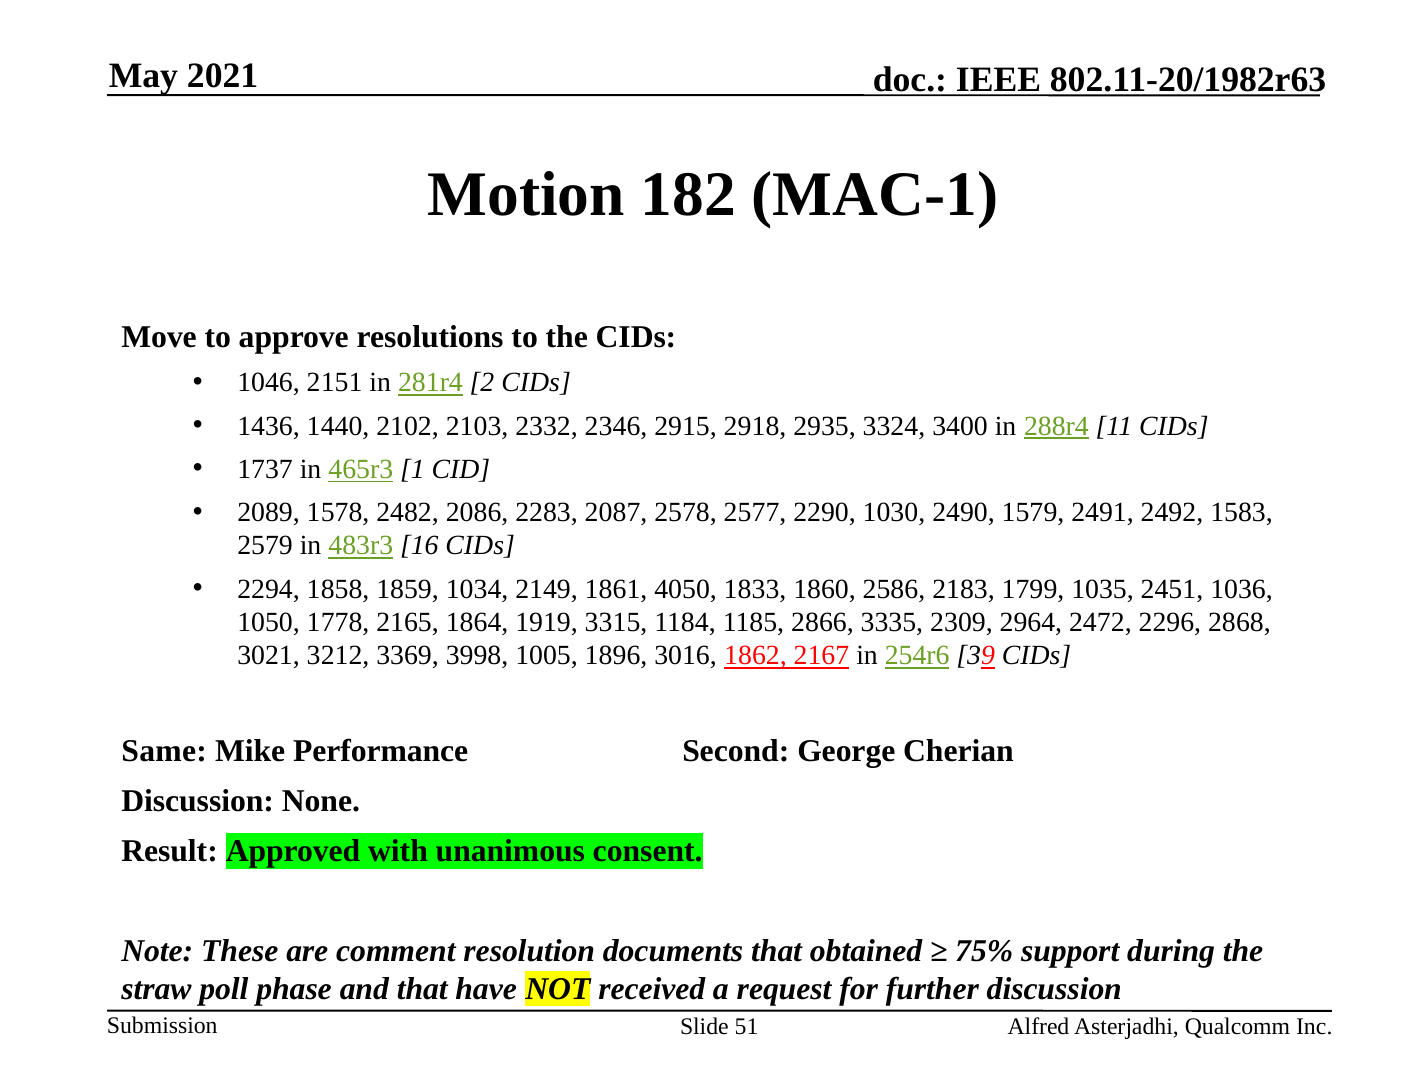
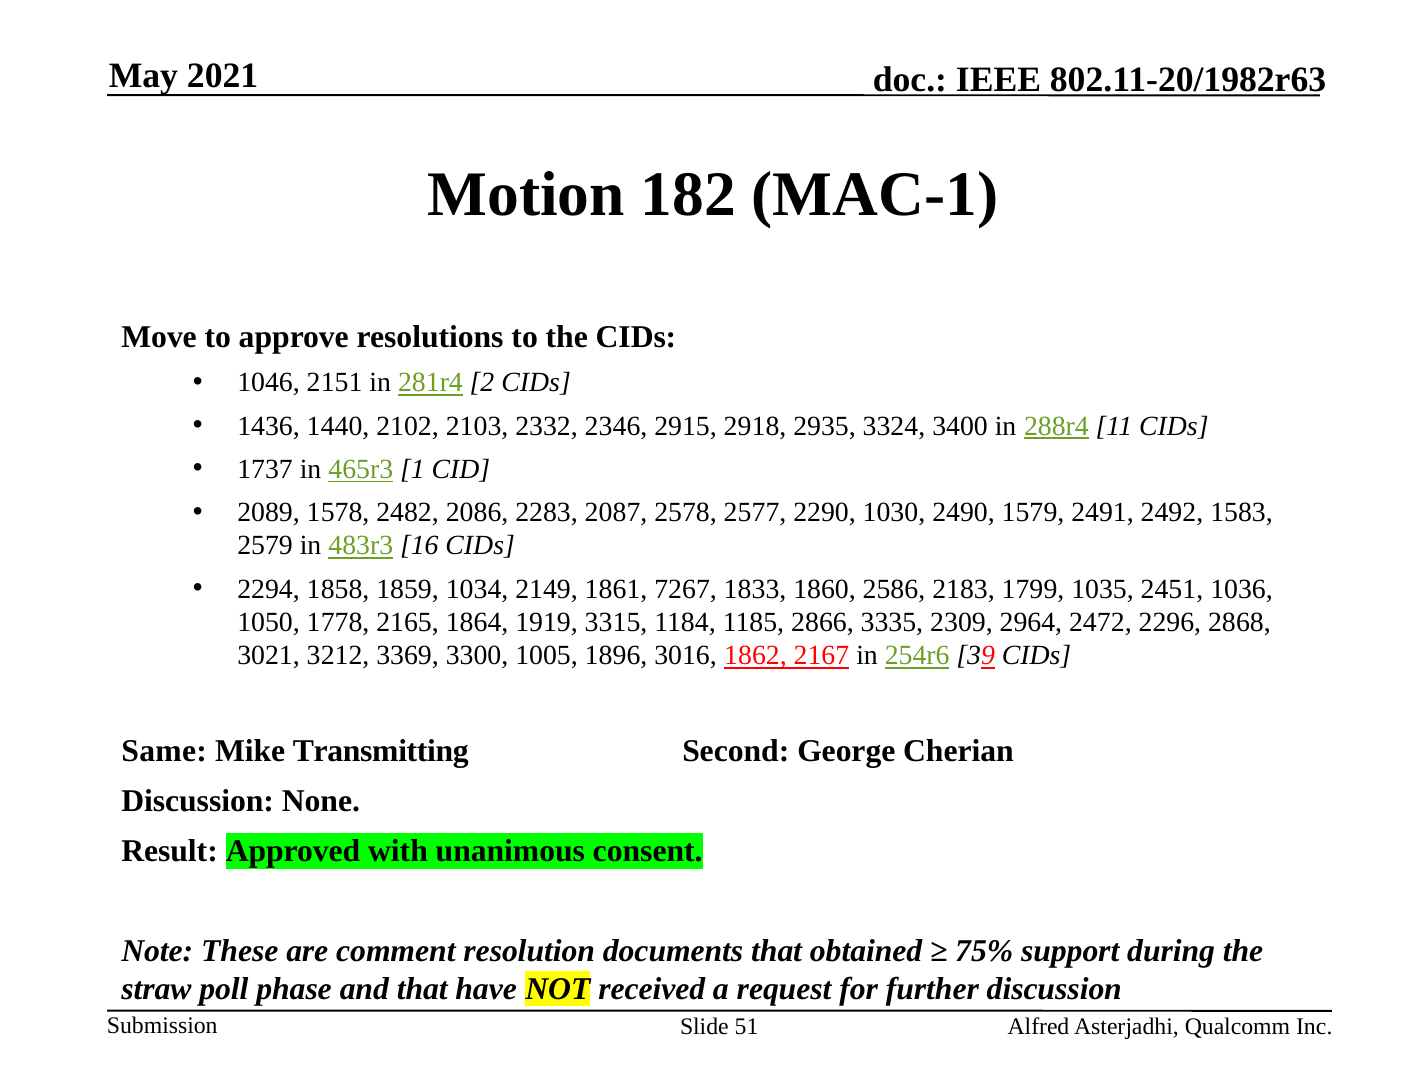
4050: 4050 -> 7267
3998: 3998 -> 3300
Performance: Performance -> Transmitting
